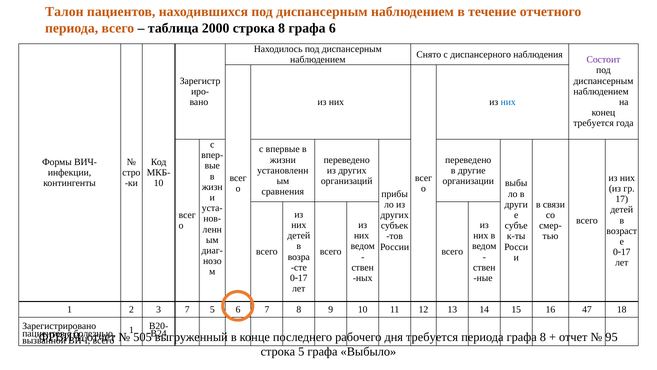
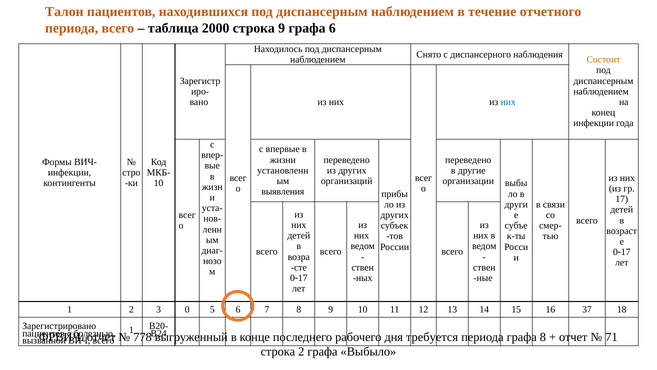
строка 8: 8 -> 9
Состоит colour: purple -> orange
требуется at (594, 123): требуется -> инфекции
сравнения: сравнения -> выявления
3 7: 7 -> 0
47: 47 -> 37
505: 505 -> 778
95: 95 -> 71
строка 5: 5 -> 2
